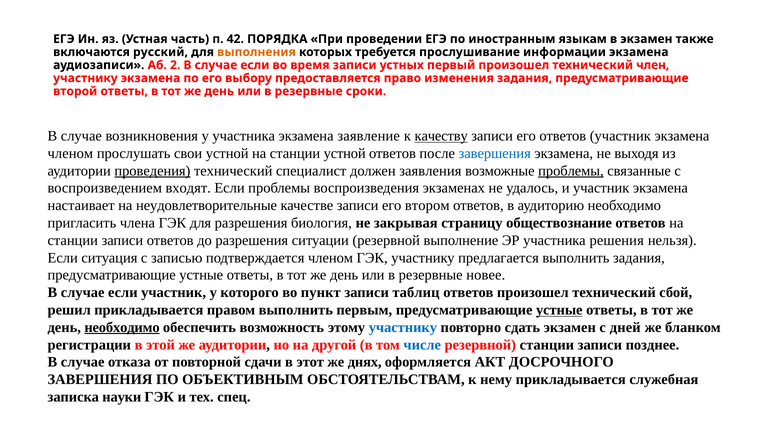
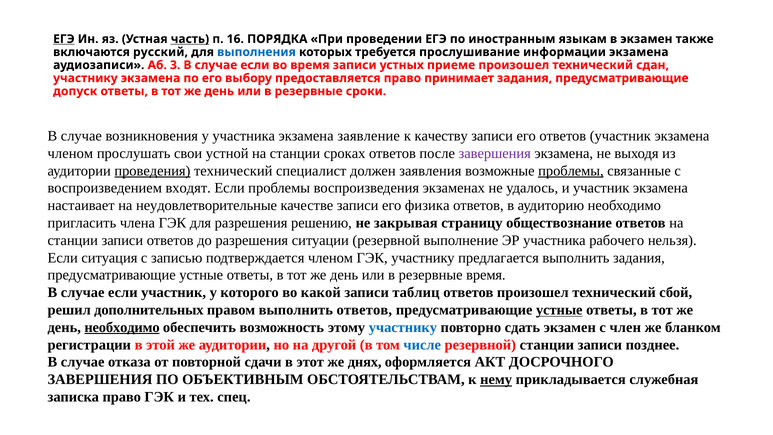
ЕГЭ at (64, 39) underline: none -> present
часть underline: none -> present
42: 42 -> 16
выполнения colour: orange -> blue
2: 2 -> 3
первый: первый -> приеме
член: член -> сдан
изменения: изменения -> принимает
второй: второй -> допуск
качеству underline: present -> none
станции устной: устной -> сроках
завершения at (495, 153) colour: blue -> purple
втором: втором -> физика
биология: биология -> решению
решения: решения -> рабочего
резервные новее: новее -> время
пункт: пункт -> какой
решил прикладывается: прикладывается -> дополнительных
выполнить первым: первым -> ответов
дней: дней -> член
нему underline: none -> present
записка науки: науки -> право
